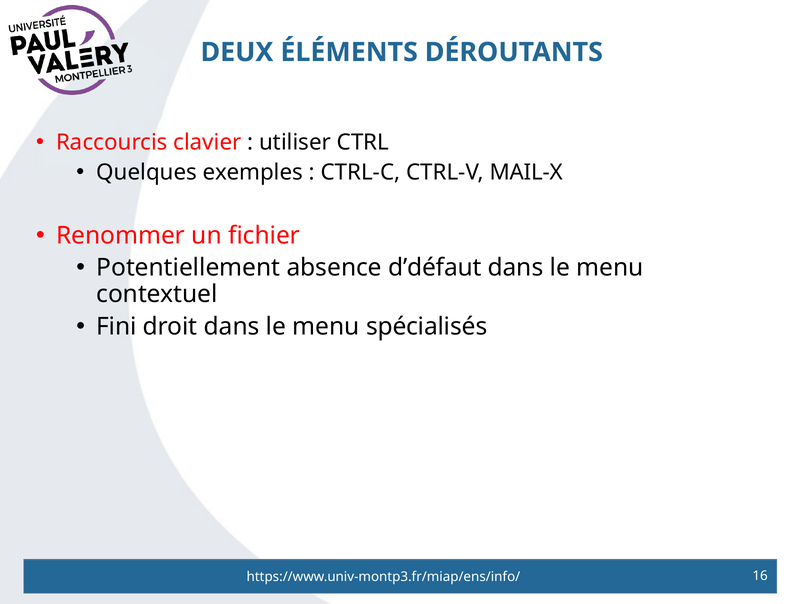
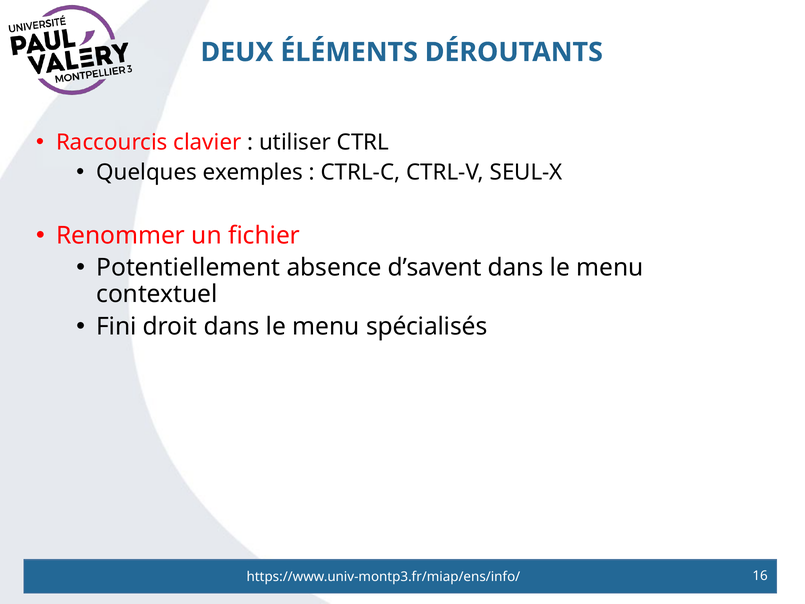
MAIL-X: MAIL-X -> SEUL-X
d’défaut: d’défaut -> d’savent
